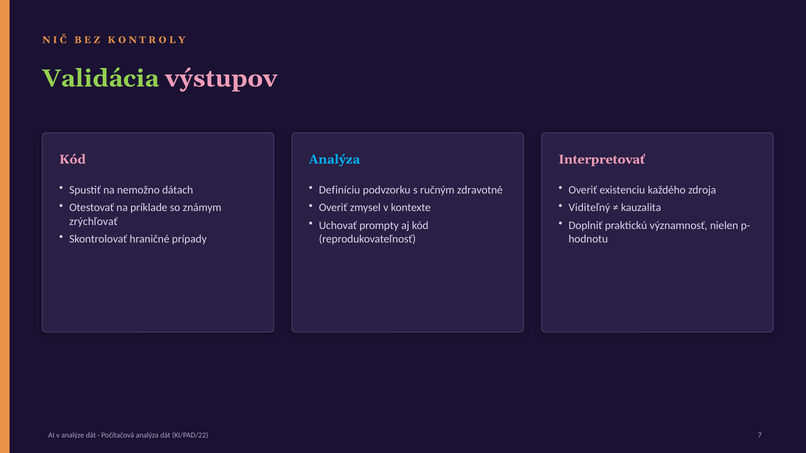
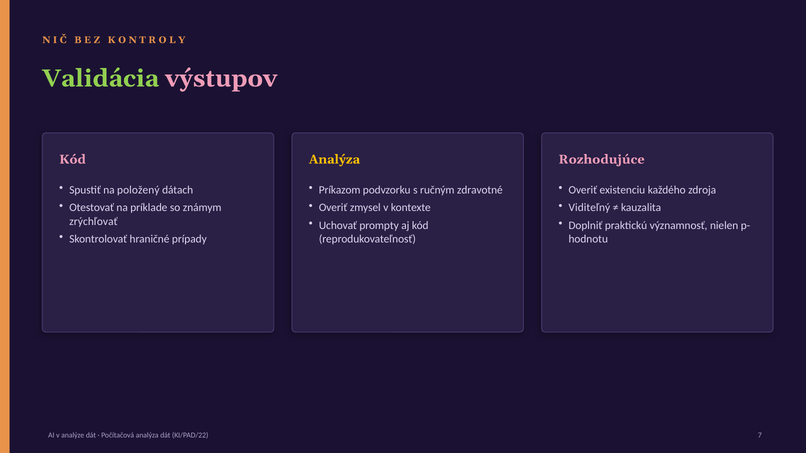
Analýza at (334, 160) colour: light blue -> yellow
Interpretovať: Interpretovať -> Rozhodujúce
nemožno: nemožno -> položený
Definíciu: Definíciu -> Príkazom
